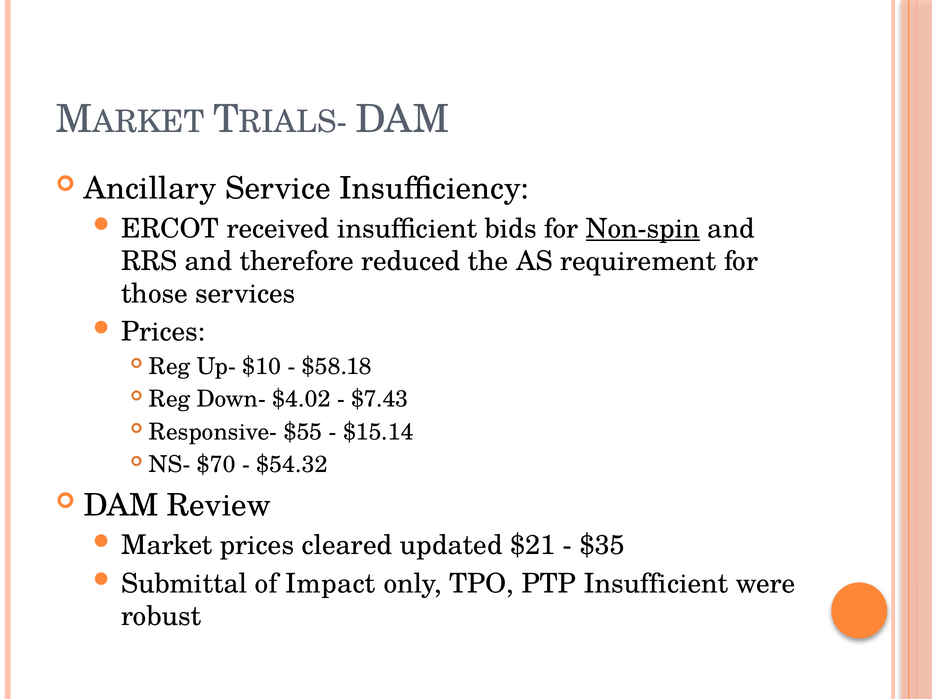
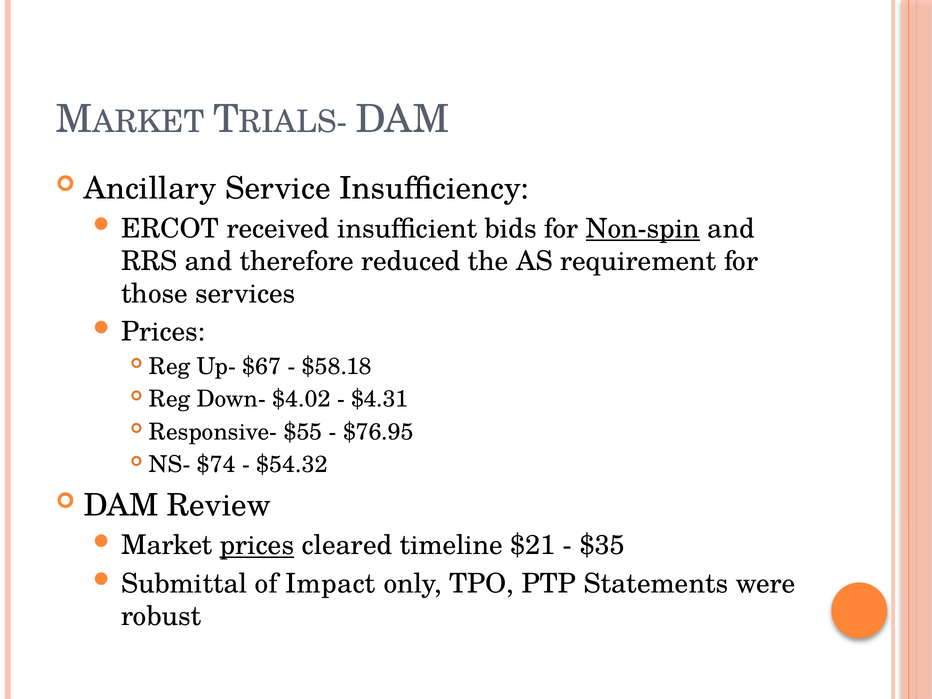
$10: $10 -> $67
$7.43: $7.43 -> $4.31
$15.14: $15.14 -> $76.95
$70: $70 -> $74
prices at (257, 545) underline: none -> present
updated: updated -> timeline
PTP Insufficient: Insufficient -> Statements
